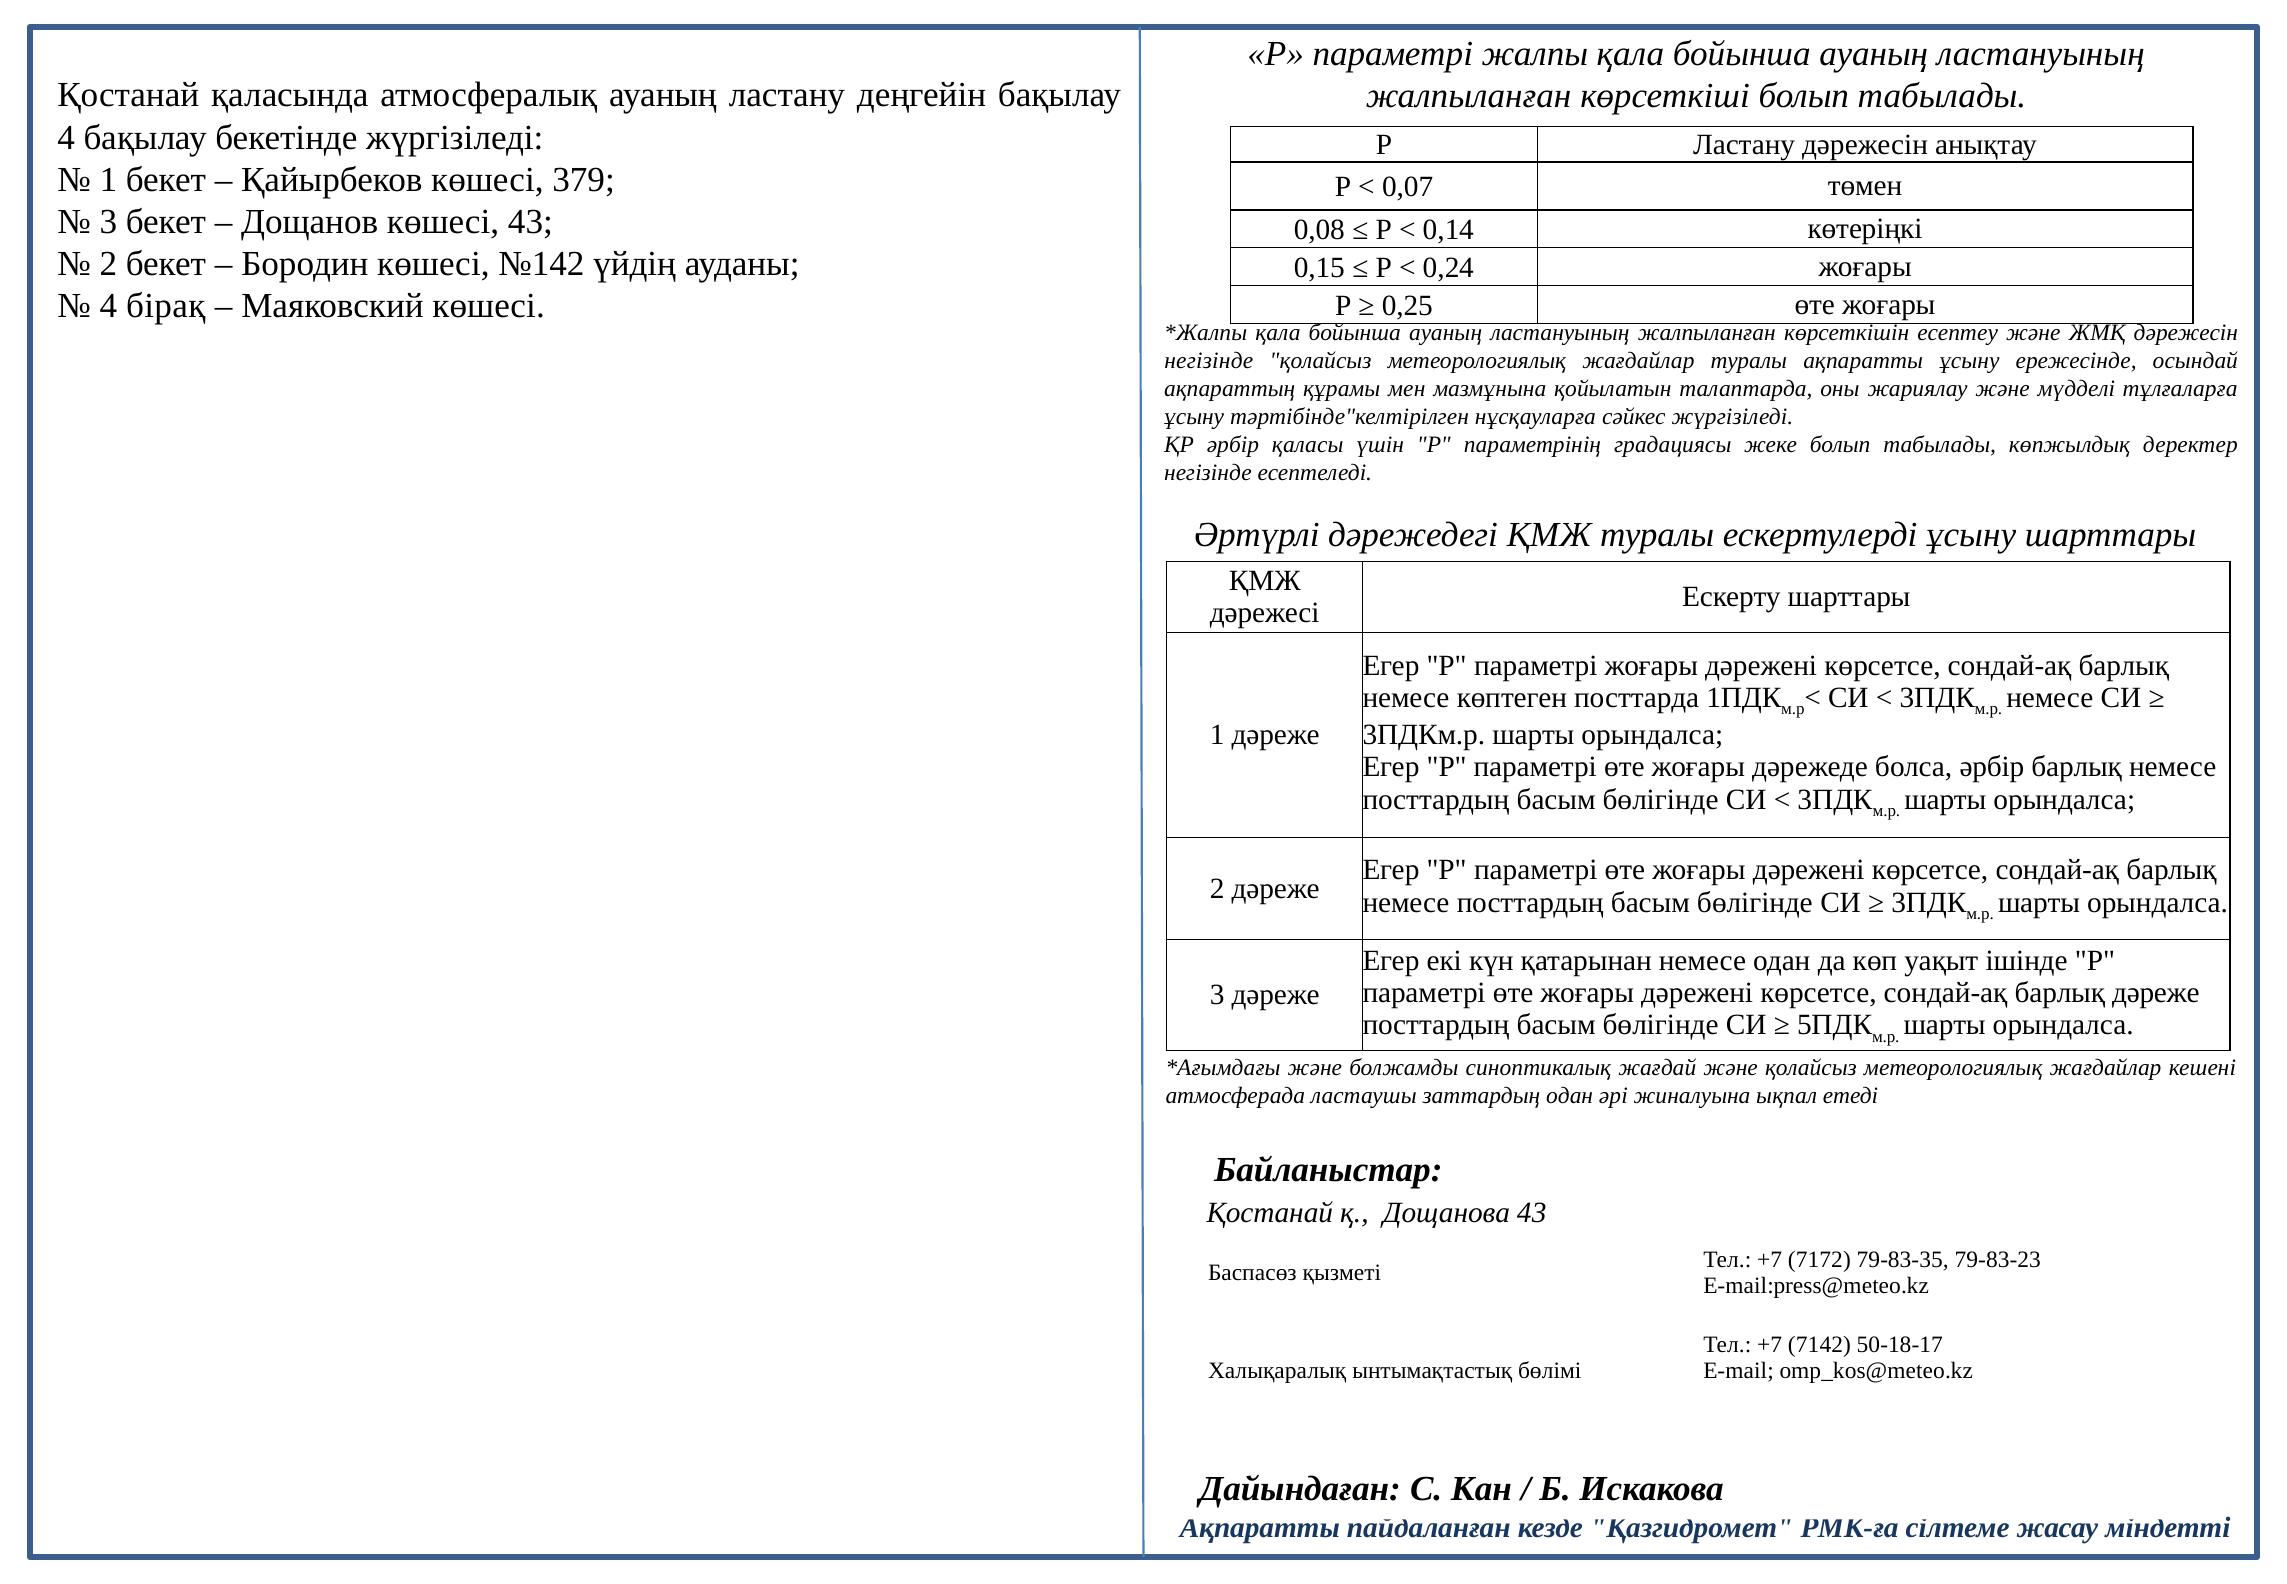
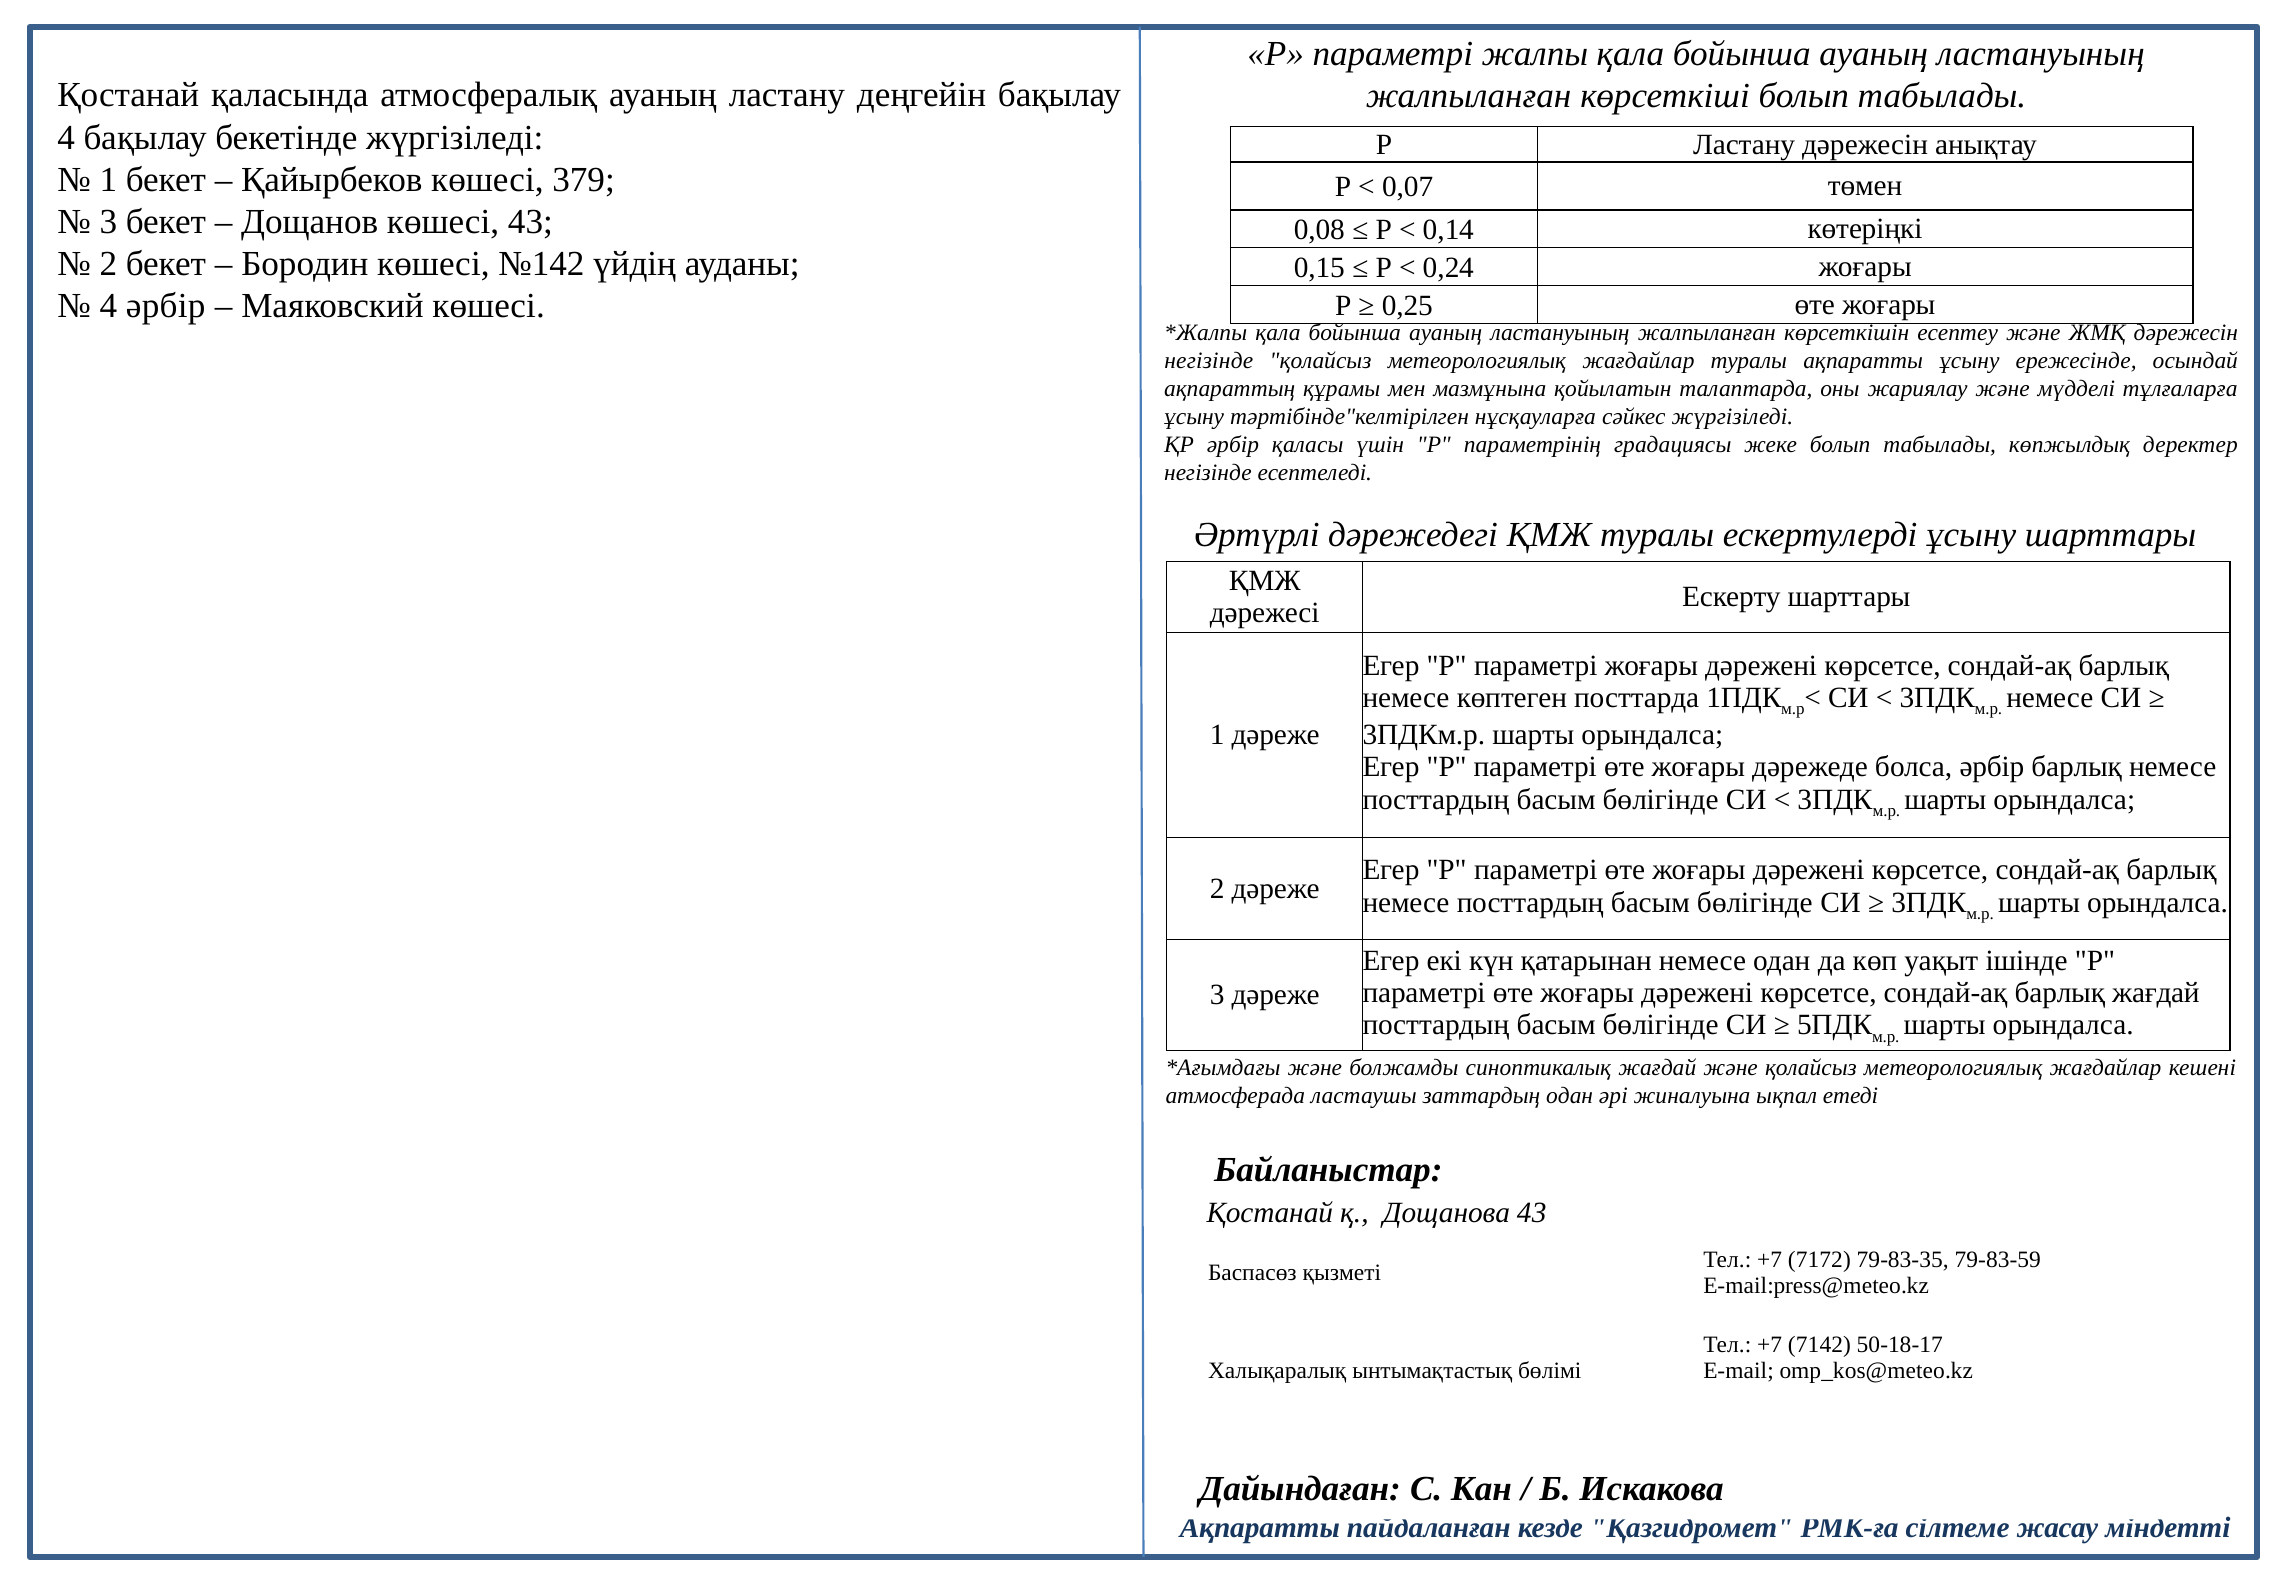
4 бірақ: бірақ -> әрбір
барлық дәреже: дәреже -> жағдай
79-83-23: 79-83-23 -> 79-83-59
